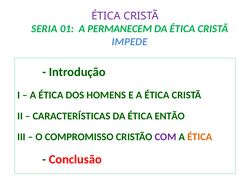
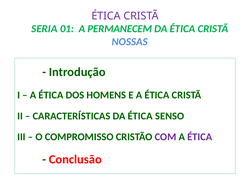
IMPEDE: IMPEDE -> NOSSAS
ENTÃO: ENTÃO -> SENSO
ÉTICA at (200, 137) colour: orange -> purple
